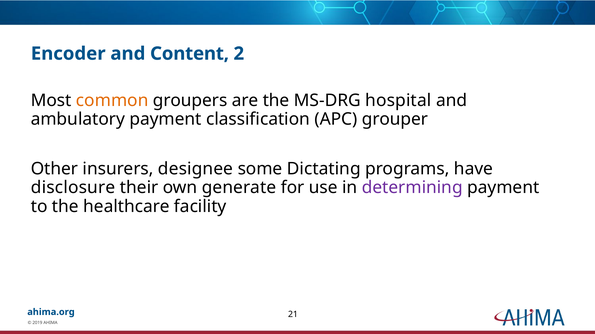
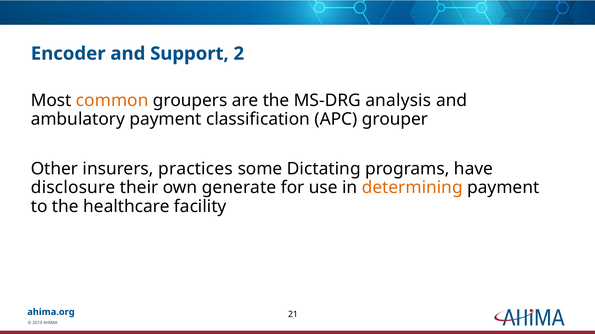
Content: Content -> Support
hospital: hospital -> analysis
designee: designee -> practices
determining colour: purple -> orange
